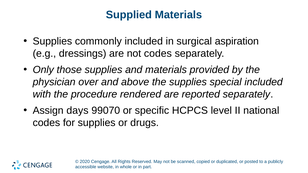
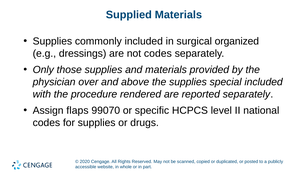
aspiration: aspiration -> organized
days: days -> flaps
